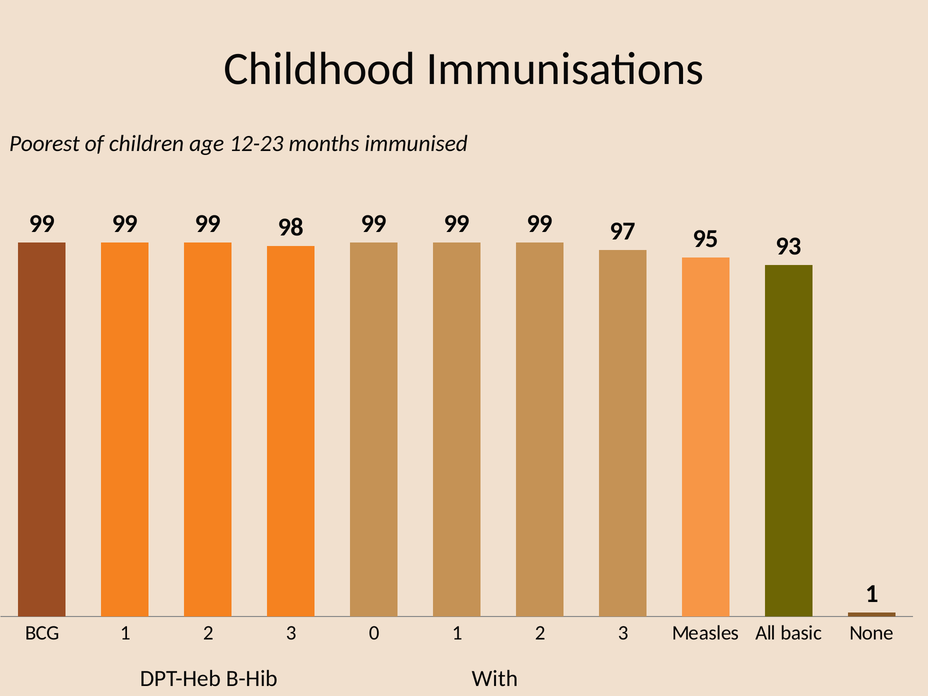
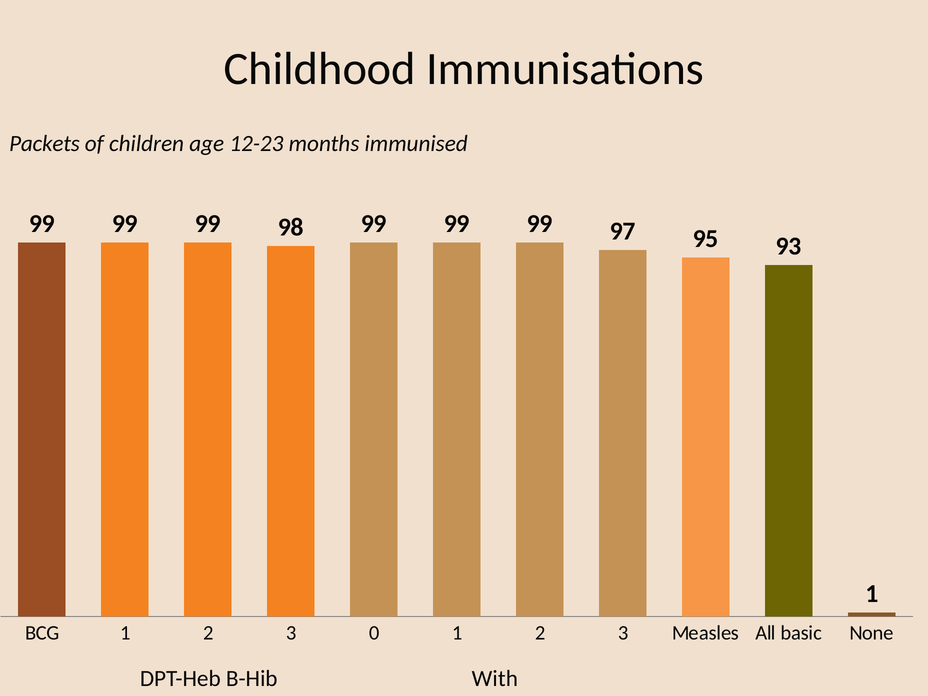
Poorest: Poorest -> Packets
